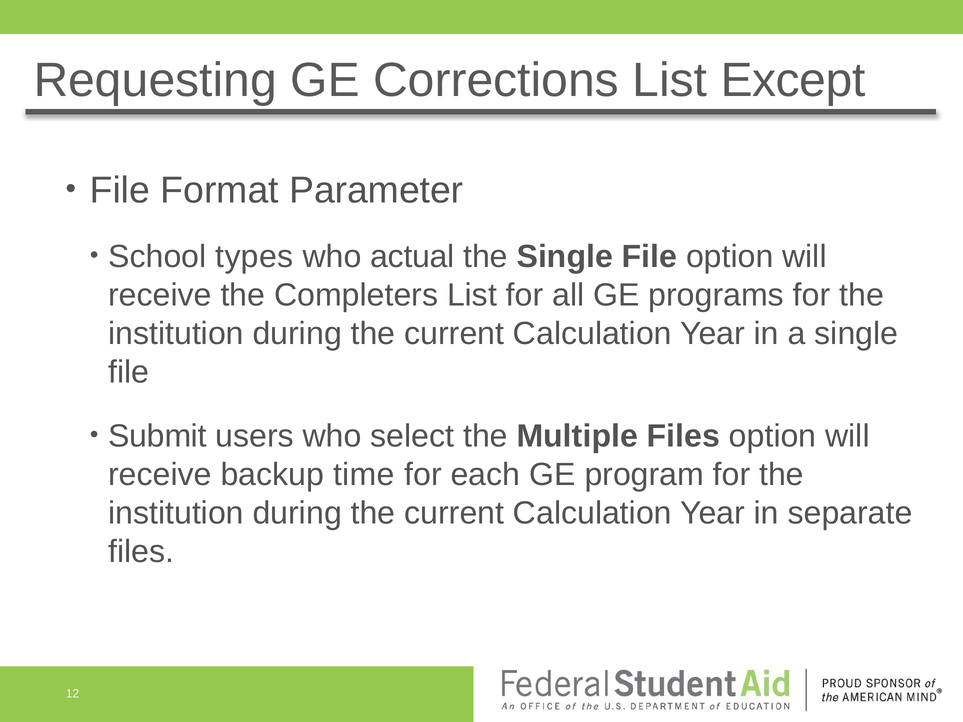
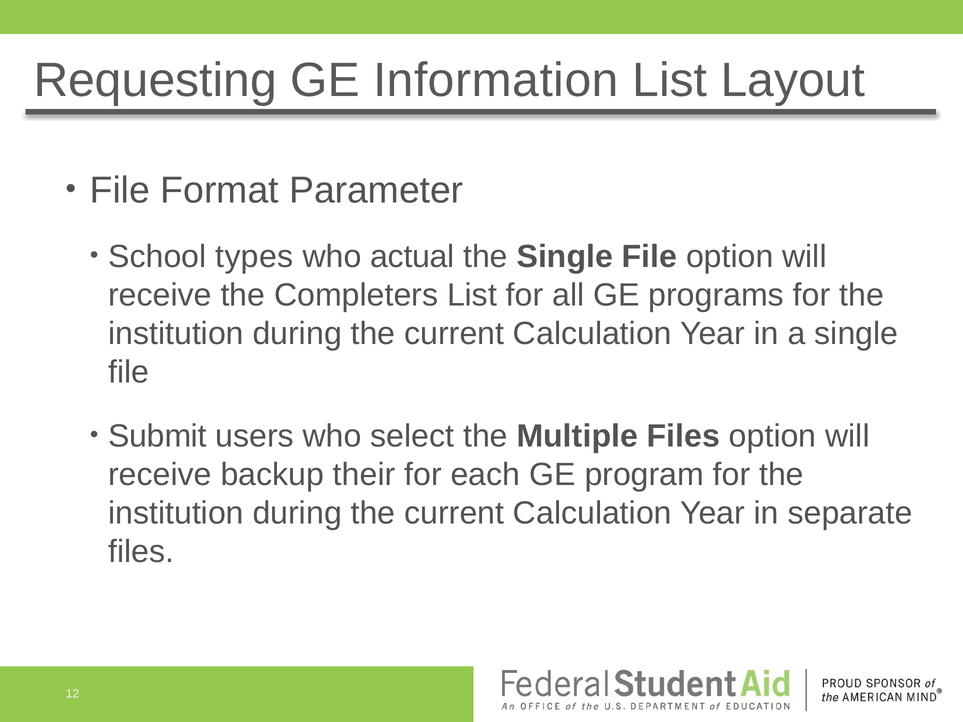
Corrections: Corrections -> Information
Except: Except -> Layout
time: time -> their
